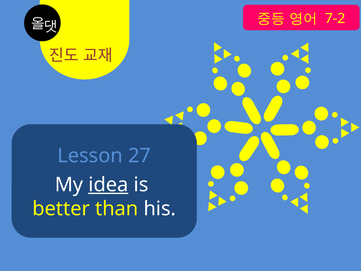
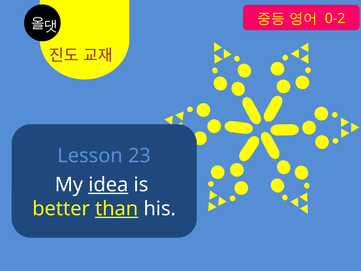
7-2: 7-2 -> 0-2
27: 27 -> 23
than underline: none -> present
